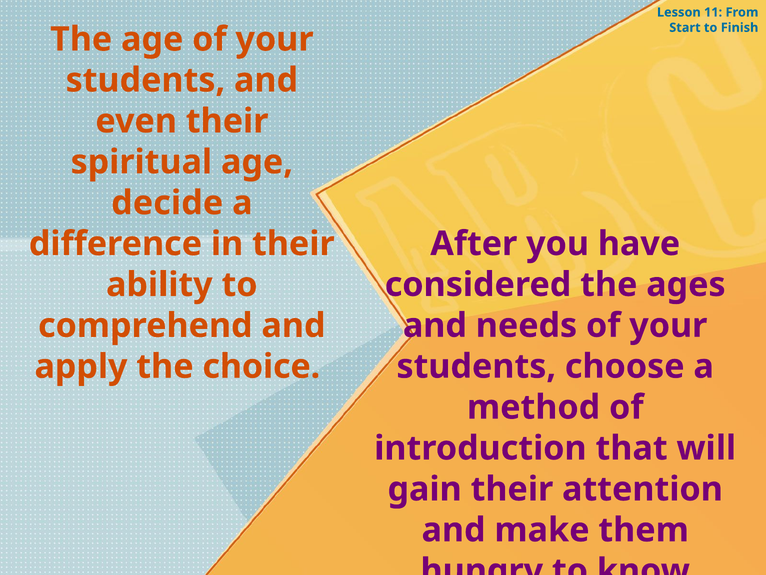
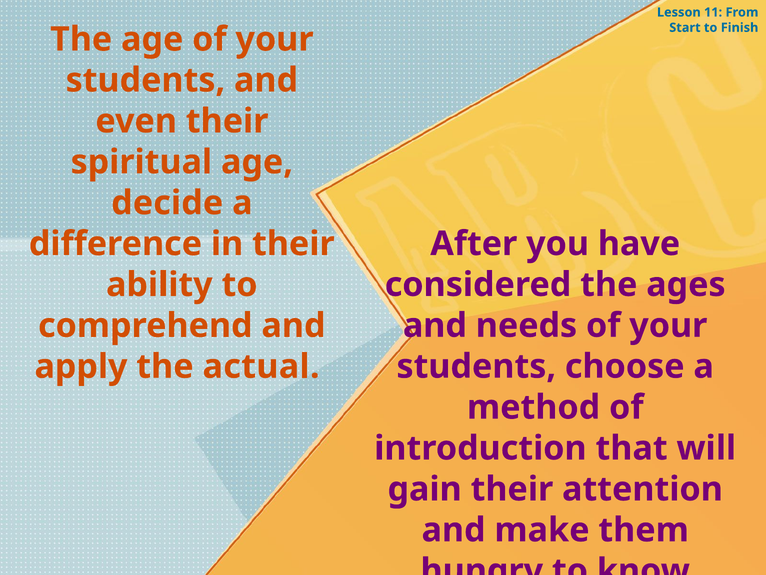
choice: choice -> actual
